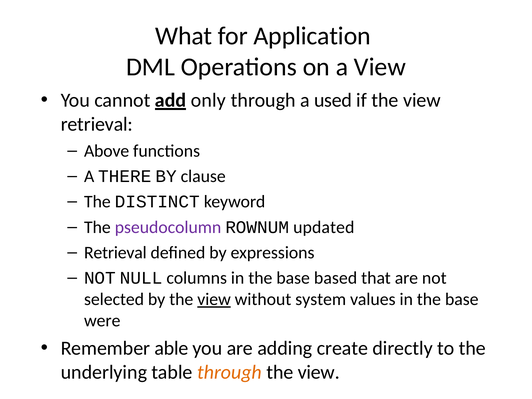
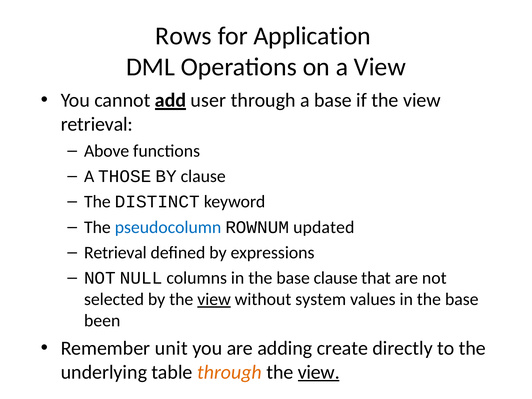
What: What -> Rows
only: only -> user
a used: used -> base
THERE: THERE -> THOSE
pseudocolumn colour: purple -> blue
base based: based -> clause
were: were -> been
able: able -> unit
view at (319, 372) underline: none -> present
